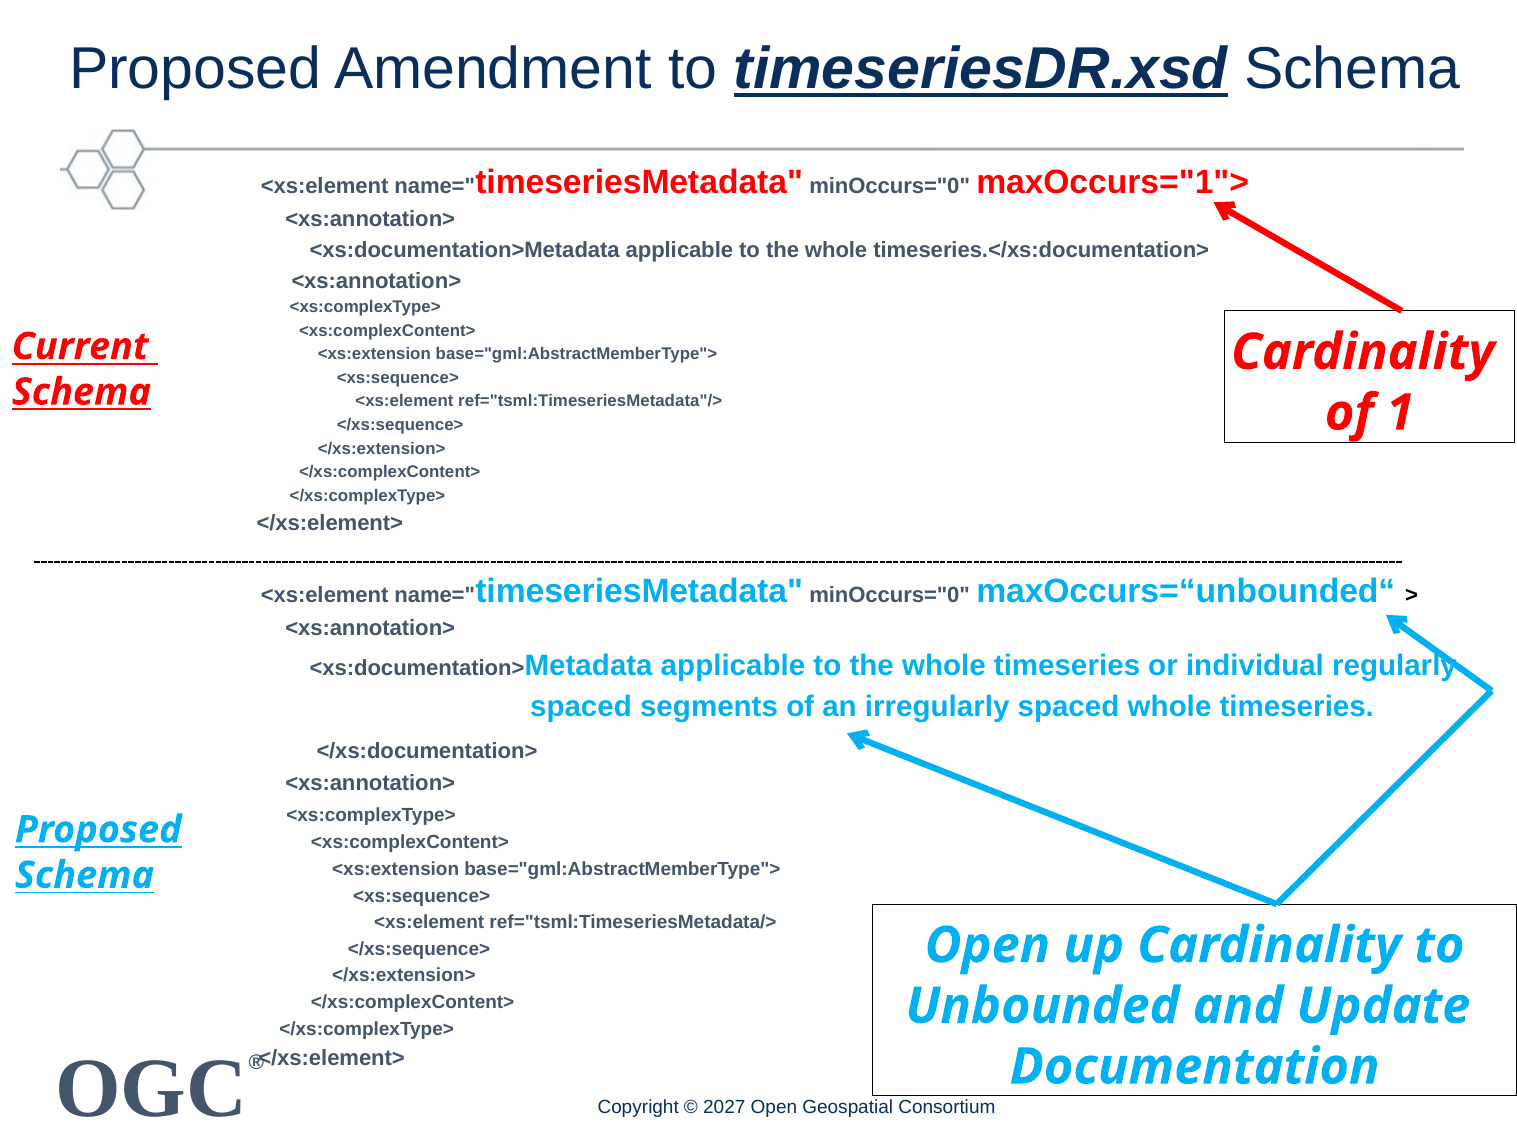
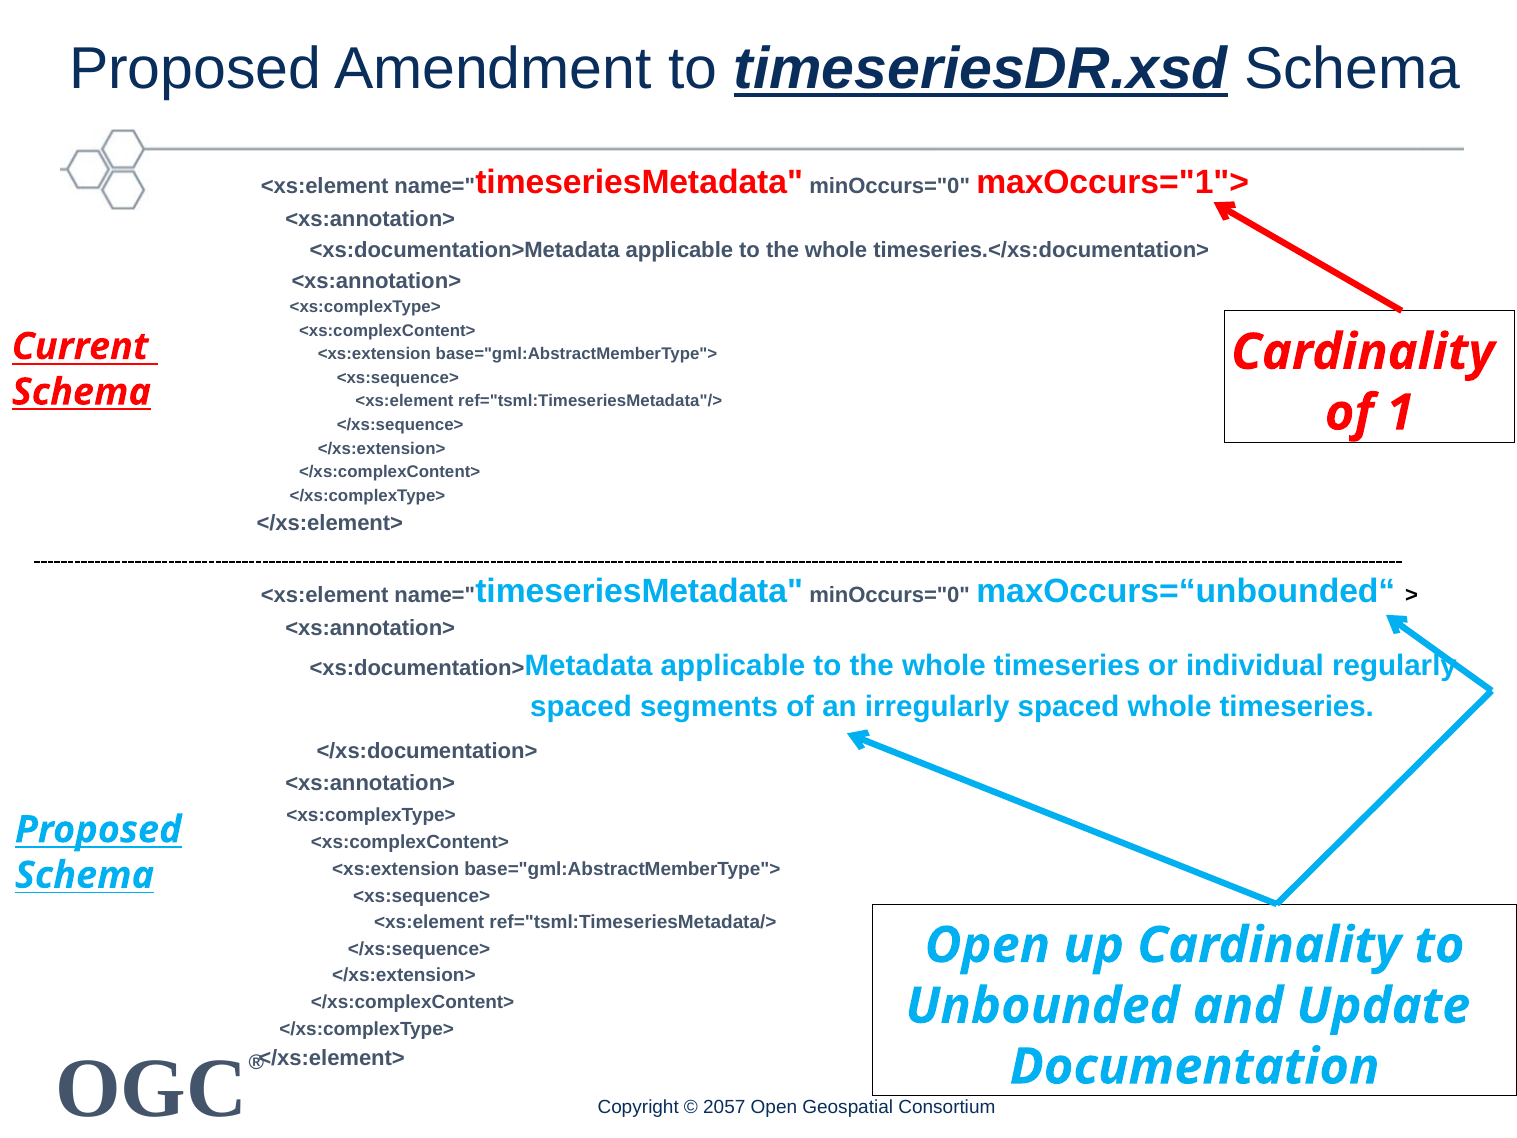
2027: 2027 -> 2057
